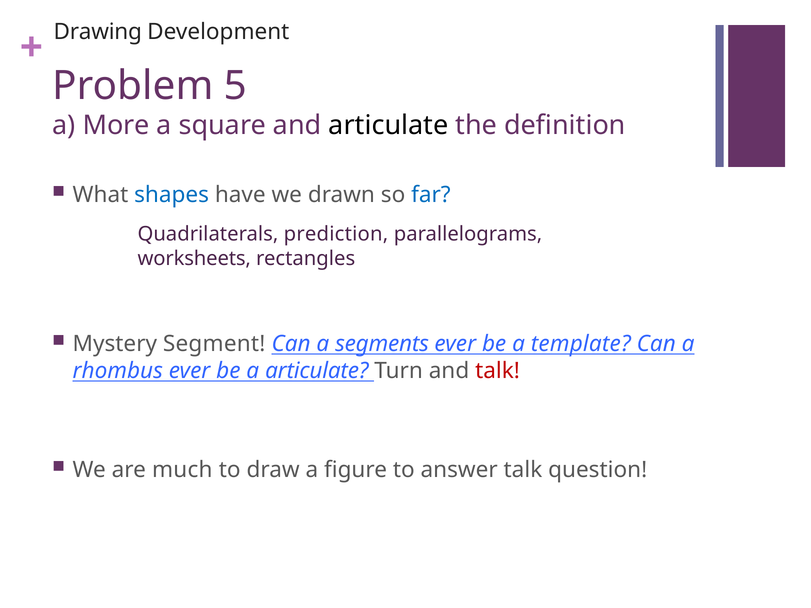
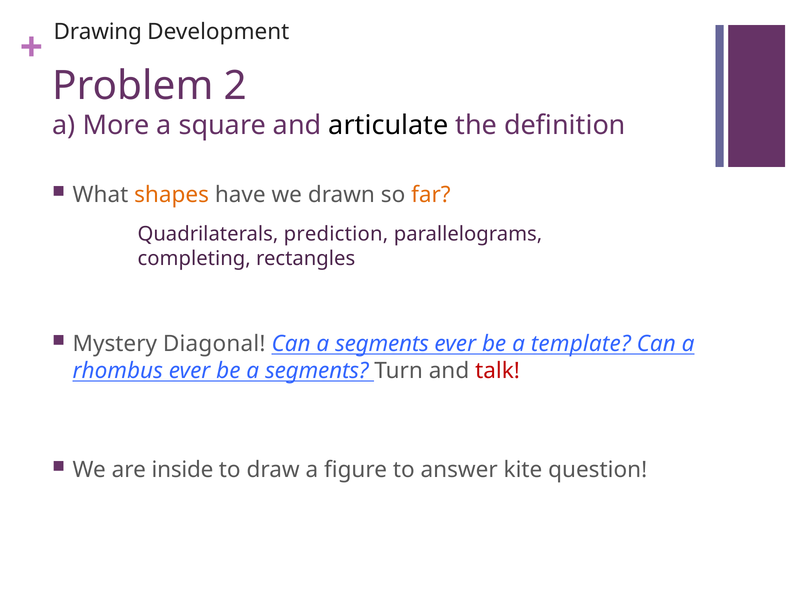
5: 5 -> 2
shapes colour: blue -> orange
far colour: blue -> orange
worksheets: worksheets -> completing
Segment: Segment -> Diagonal
be a articulate: articulate -> segments
much: much -> inside
answer talk: talk -> kite
